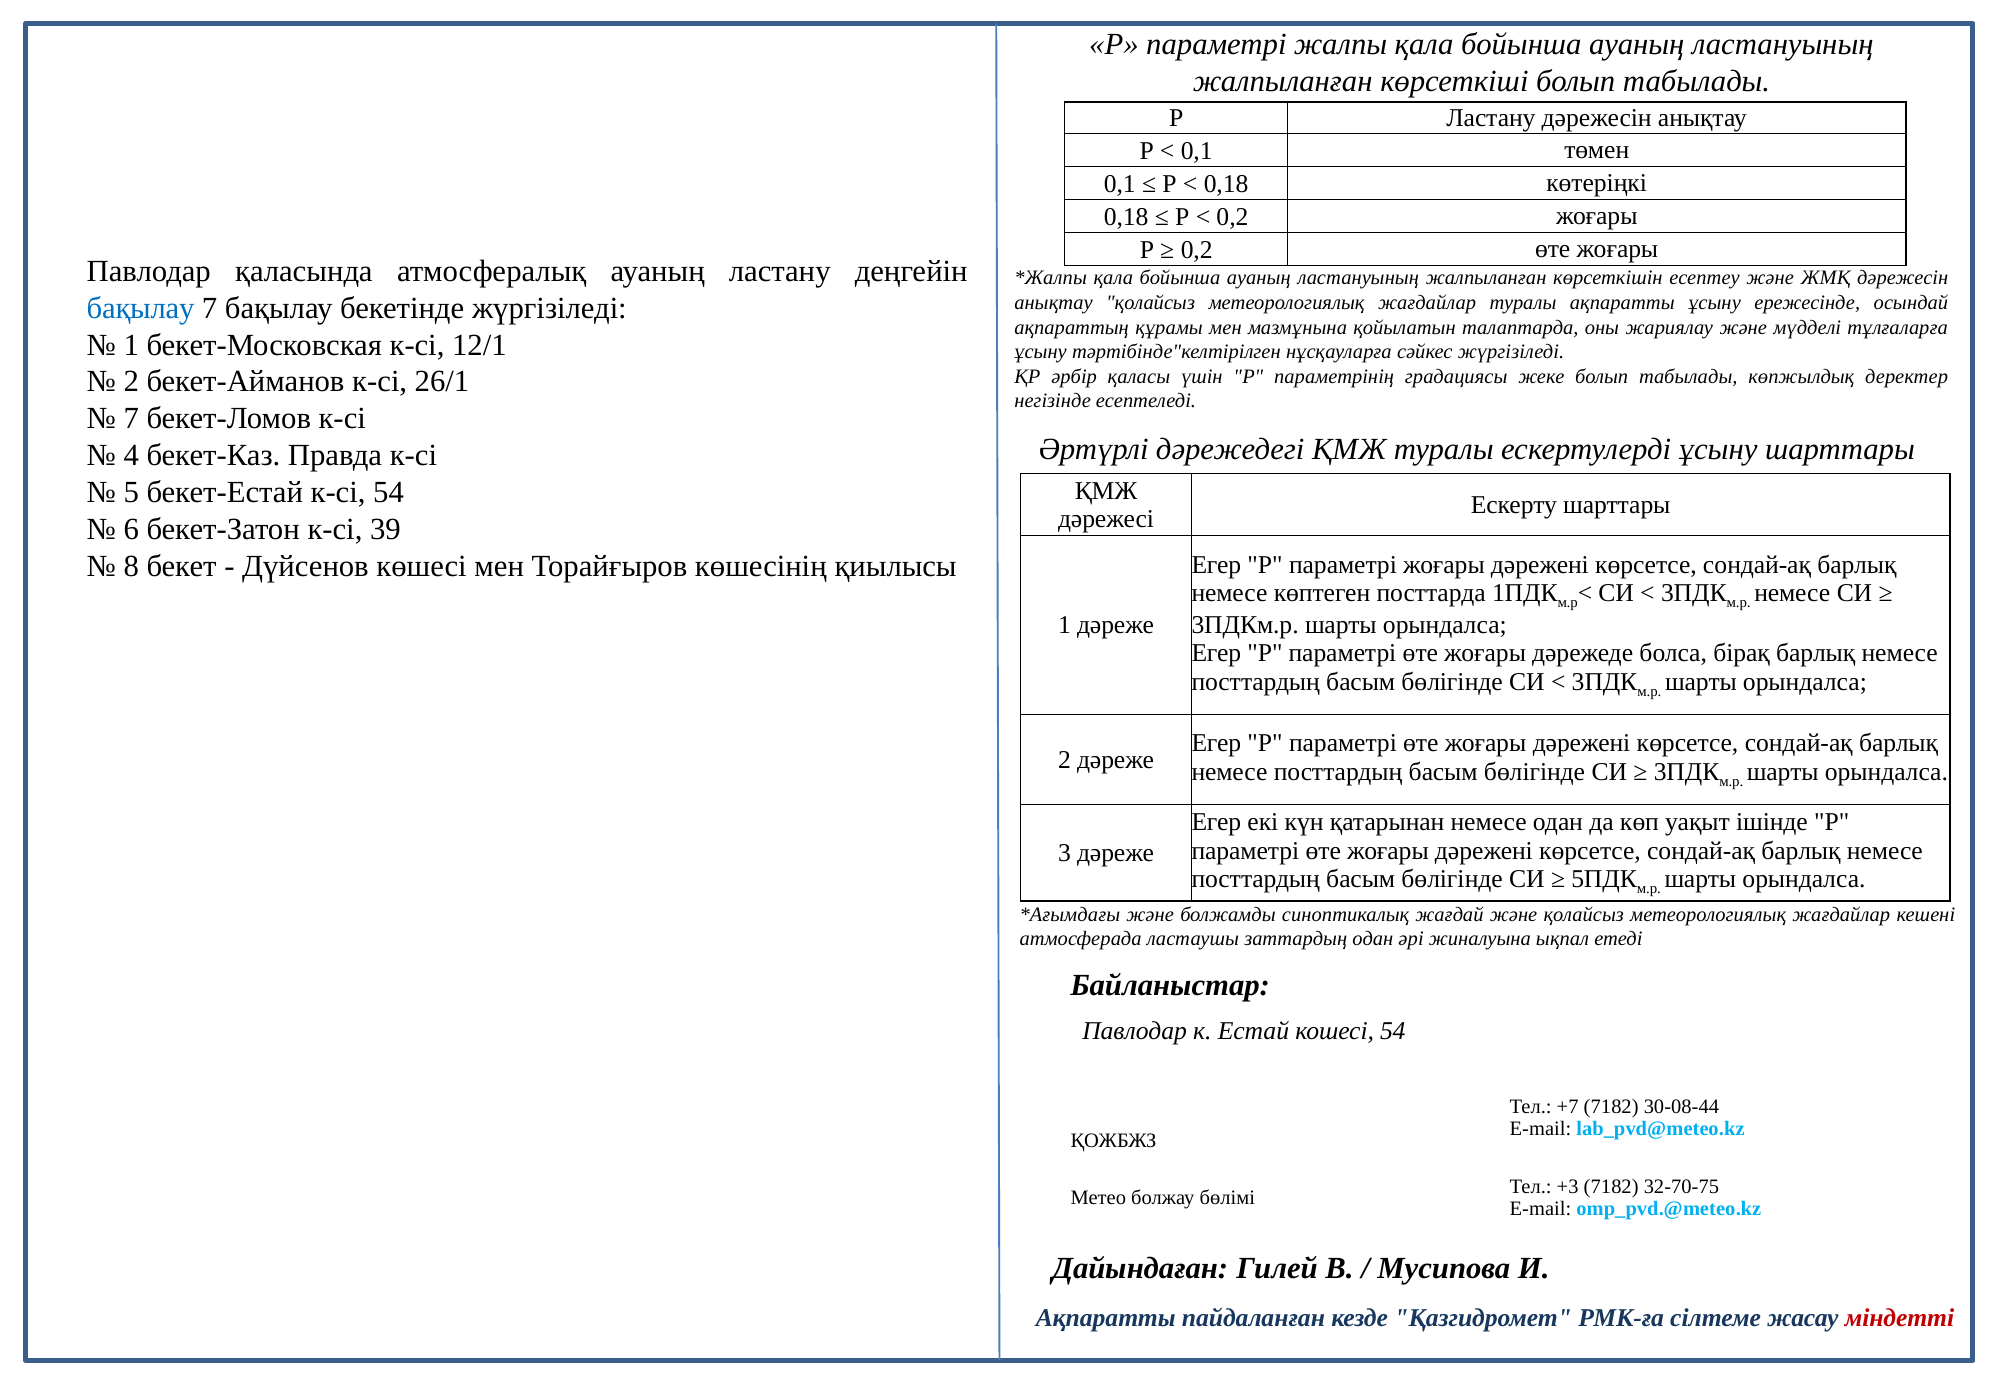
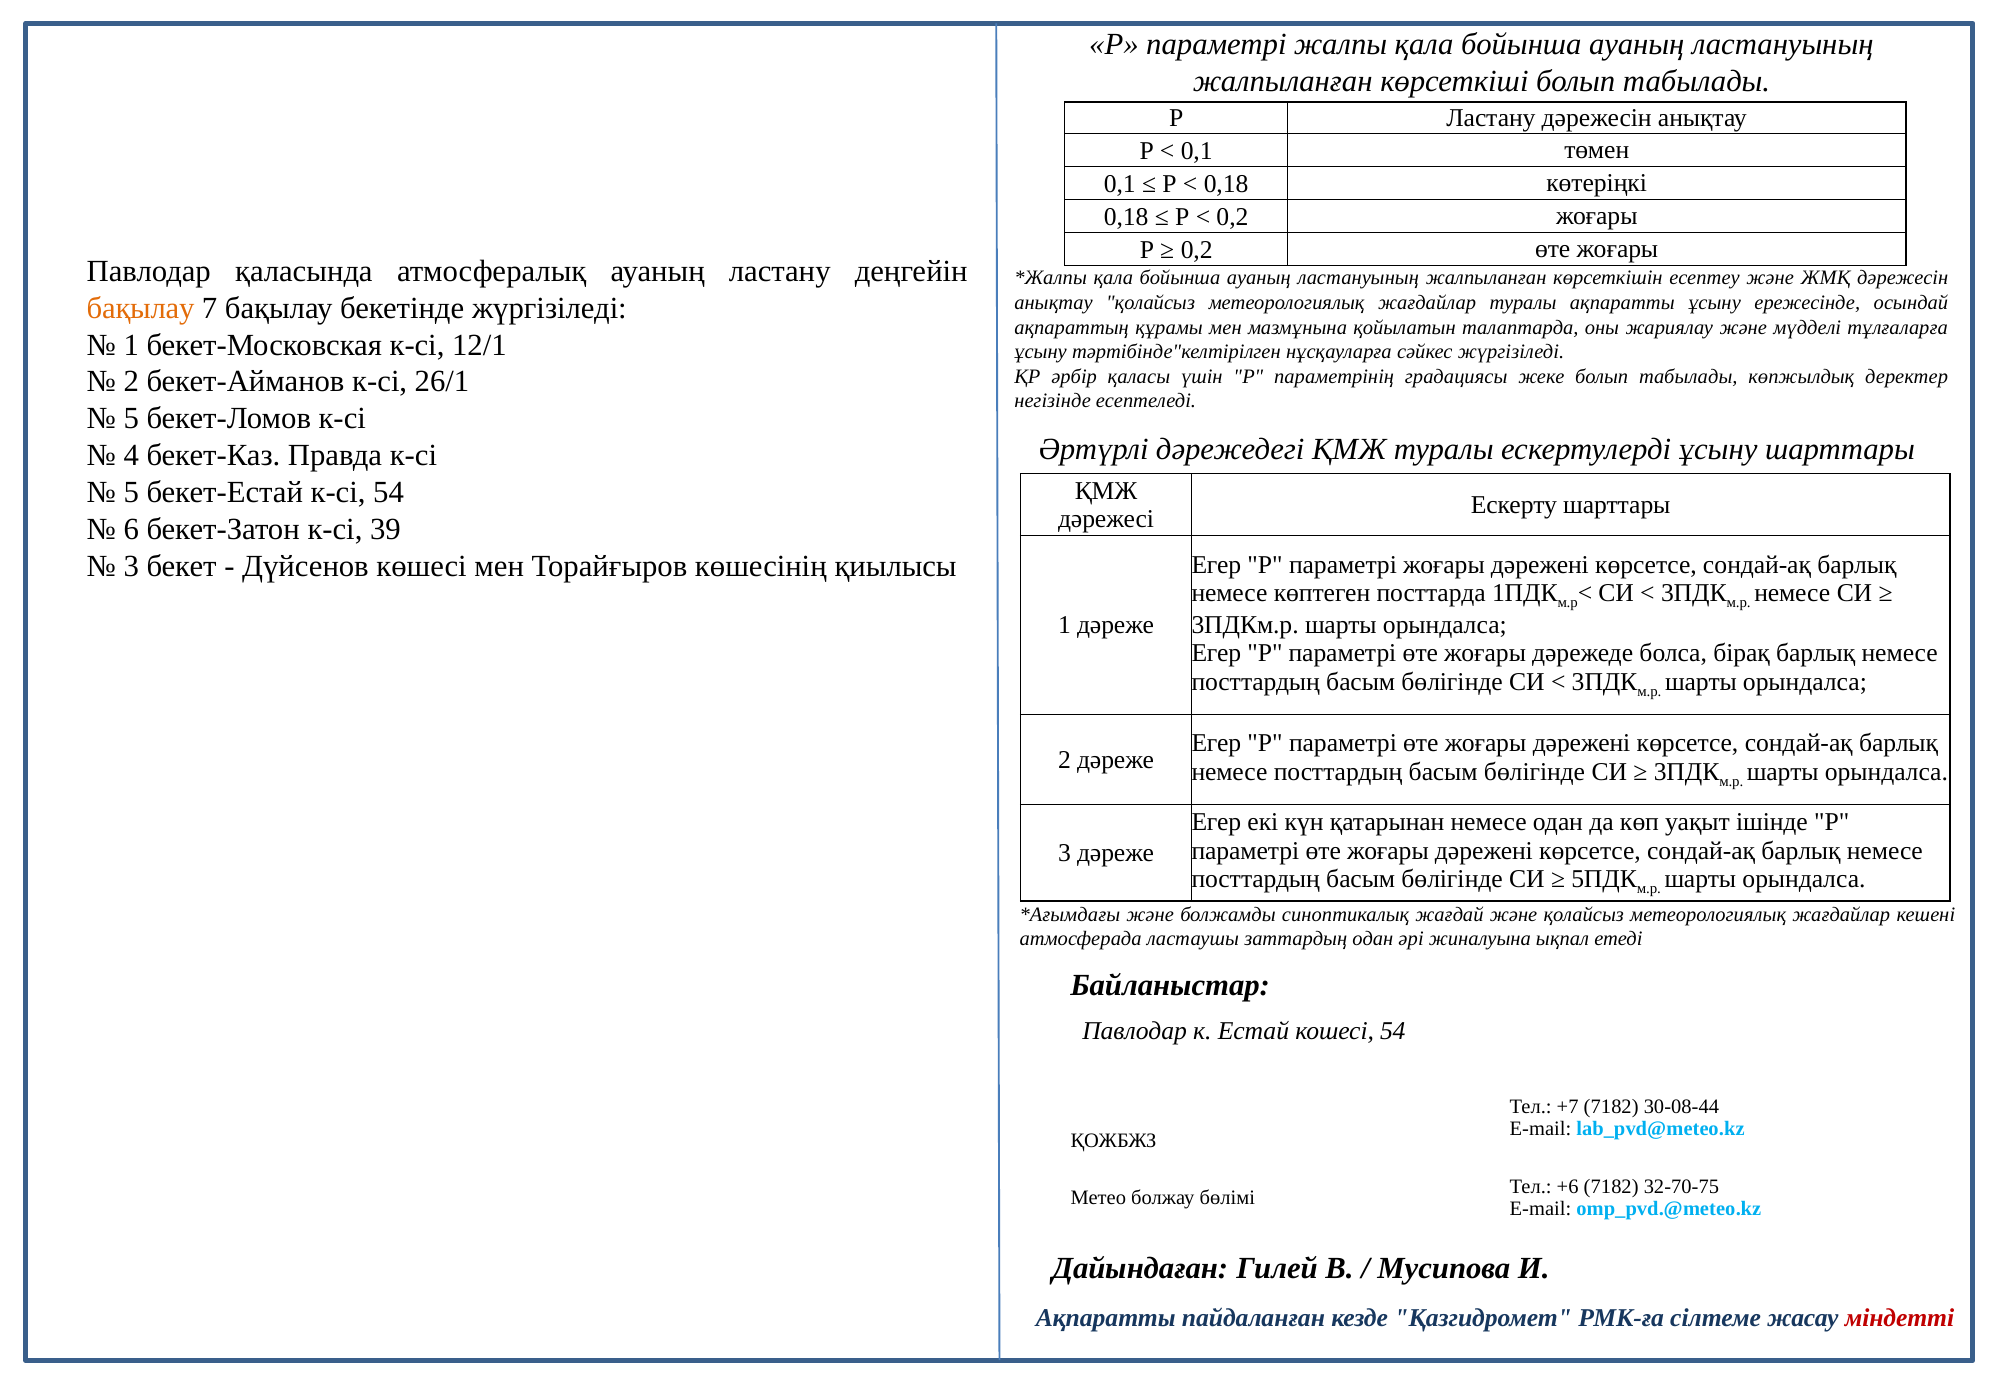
бақылау at (141, 308) colour: blue -> orange
7 at (131, 419): 7 -> 5
8 at (131, 566): 8 -> 3
+3: +3 -> +6
